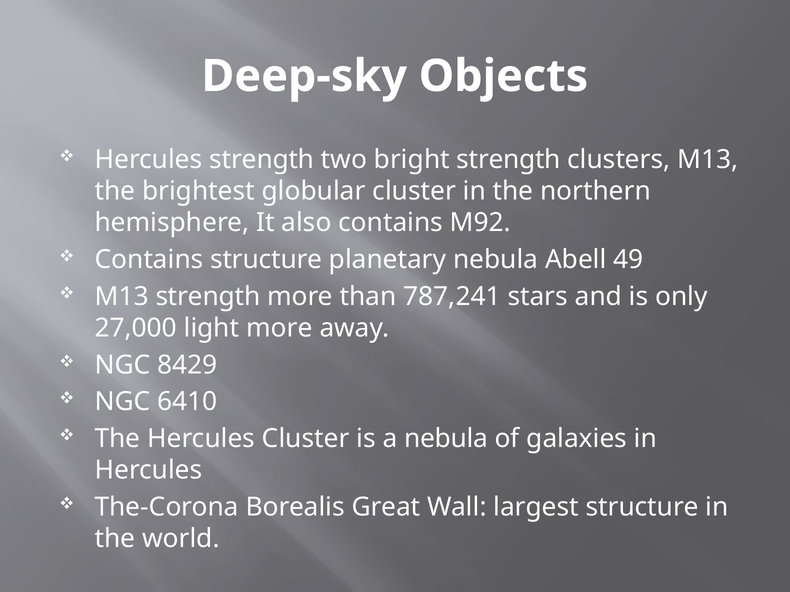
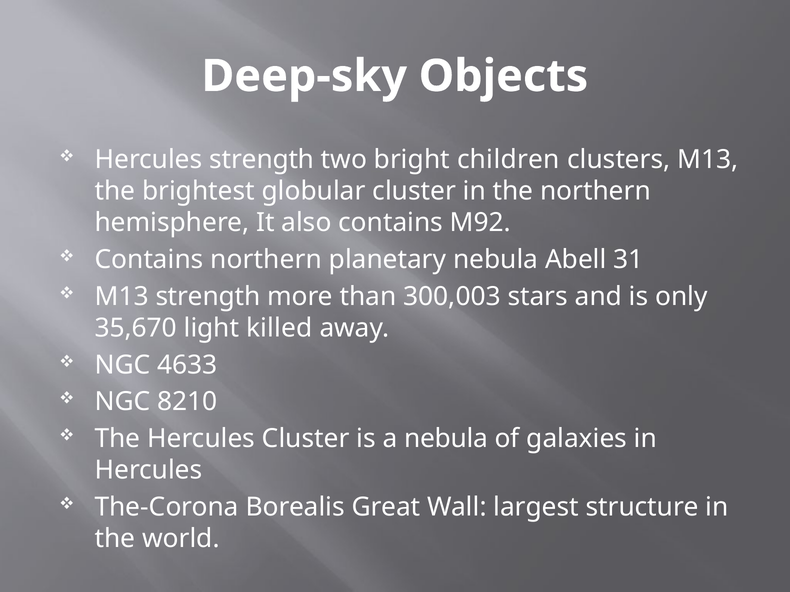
bright strength: strength -> children
Contains structure: structure -> northern
49: 49 -> 31
787,241: 787,241 -> 300,003
27,000: 27,000 -> 35,670
light more: more -> killed
8429: 8429 -> 4633
6410: 6410 -> 8210
